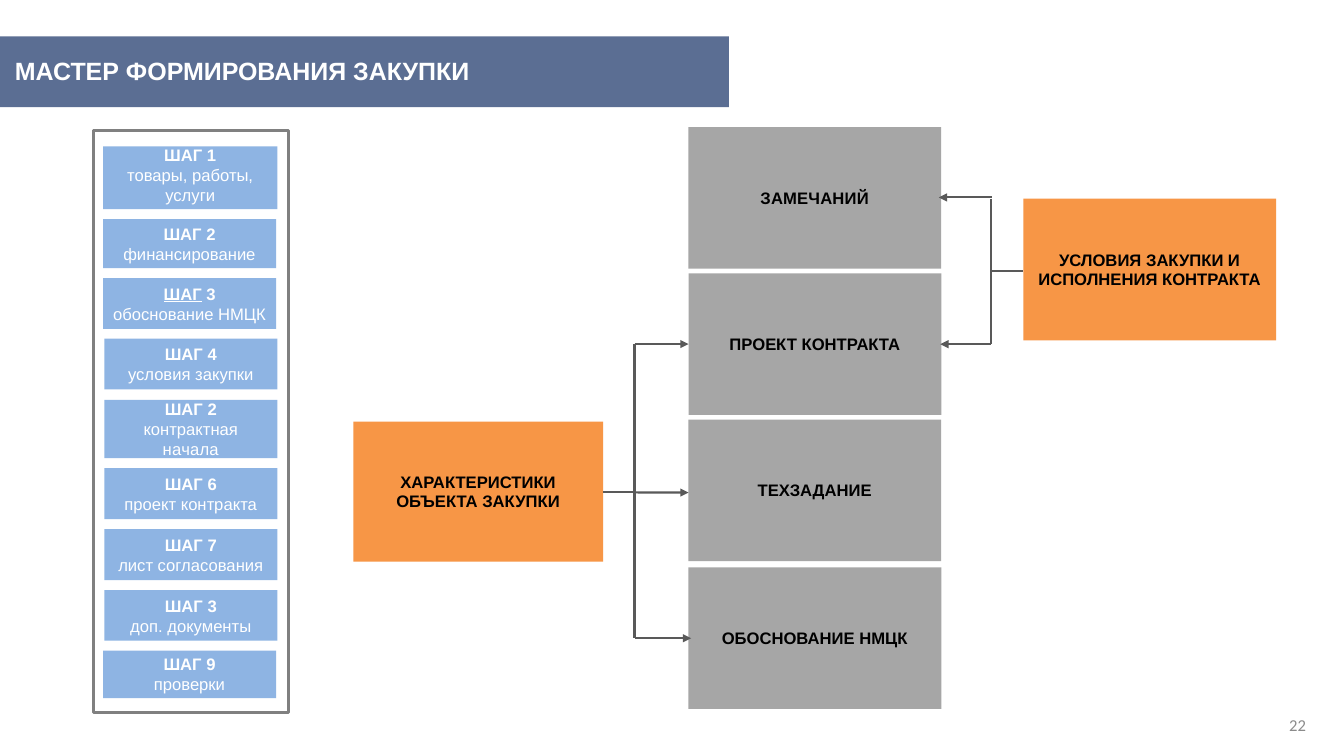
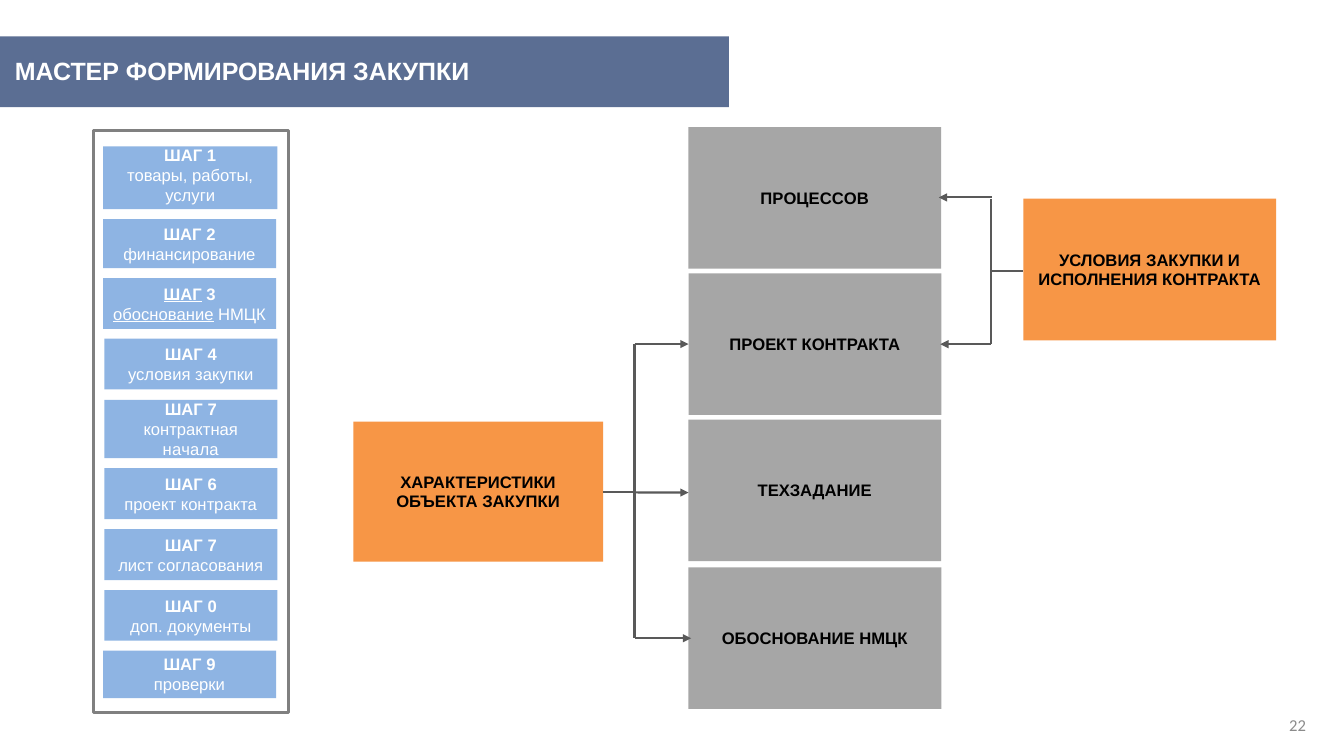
ЗАМЕЧАНИЙ: ЗАМЕЧАНИЙ -> ПРОЦЕССОВ
обоснование at (163, 315) underline: none -> present
2 at (212, 410): 2 -> 7
3 at (212, 607): 3 -> 0
